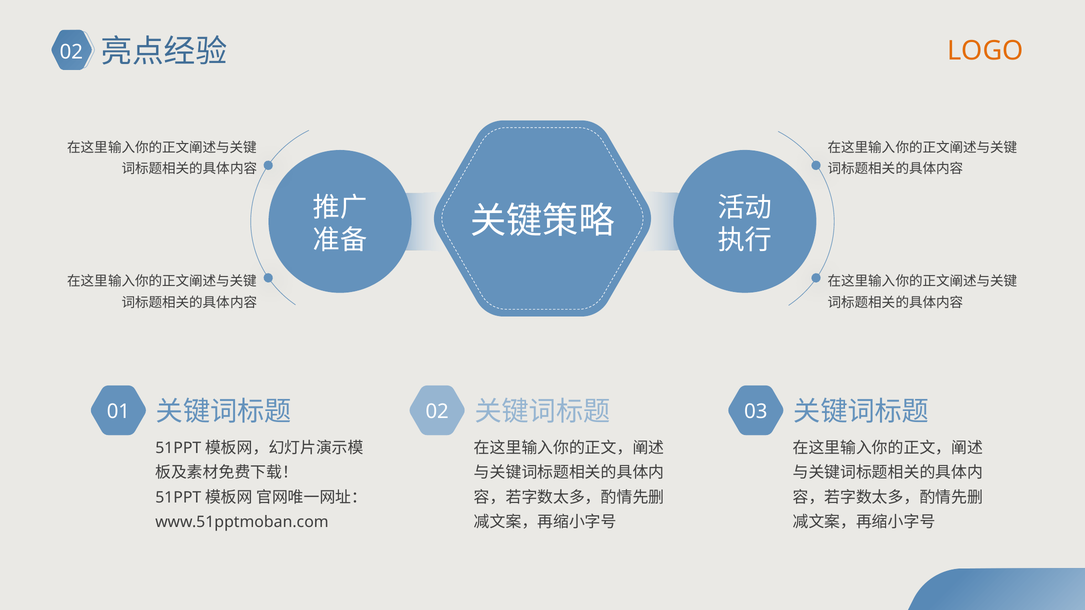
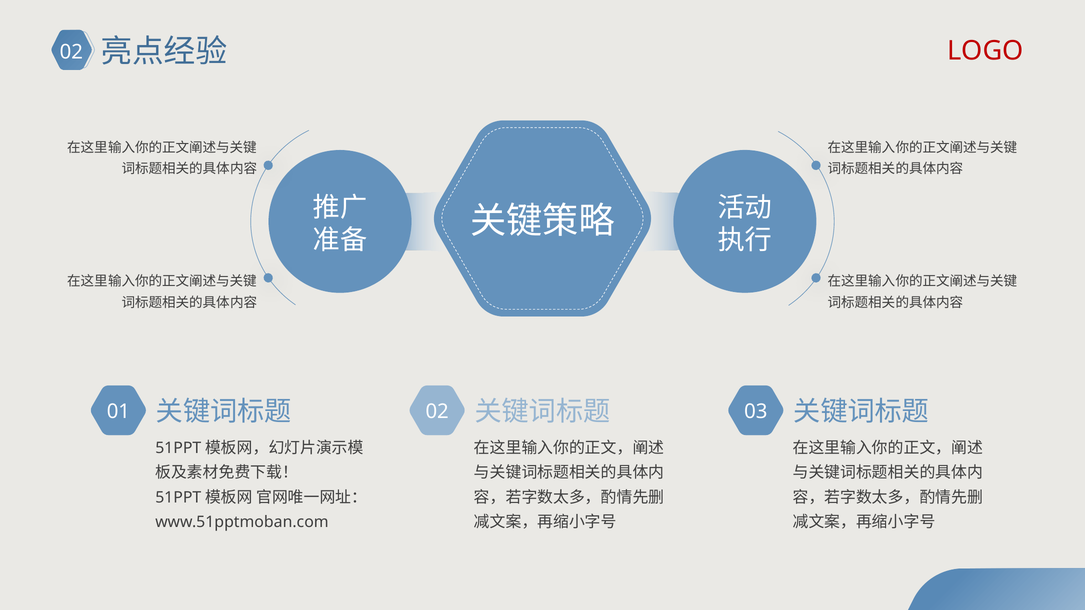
LOGO colour: orange -> red
